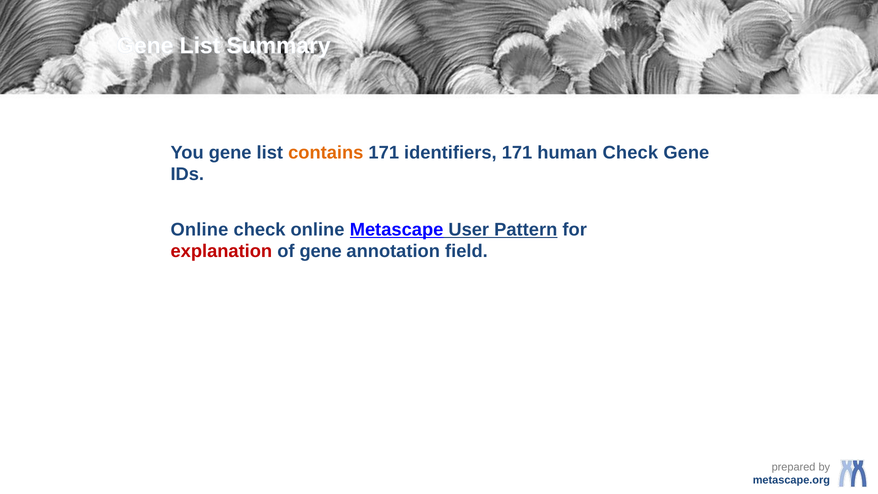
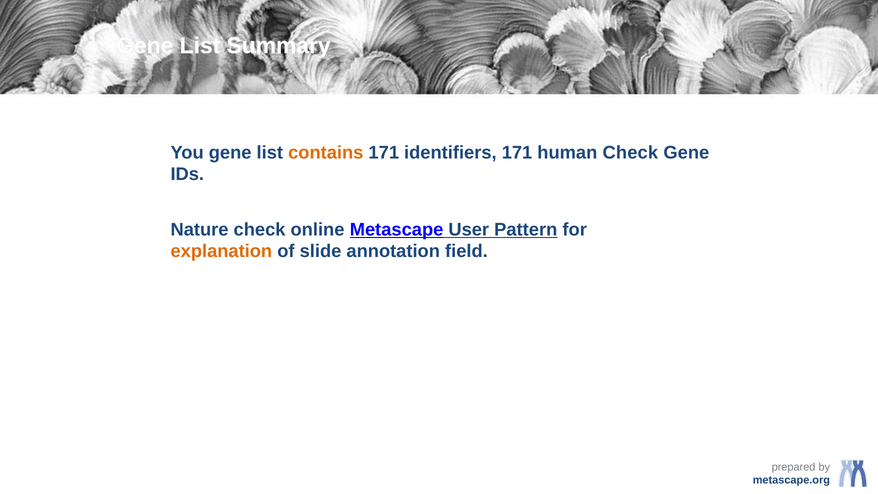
Online at (199, 229): Online -> Nature
explanation colour: red -> orange
of gene: gene -> slide
